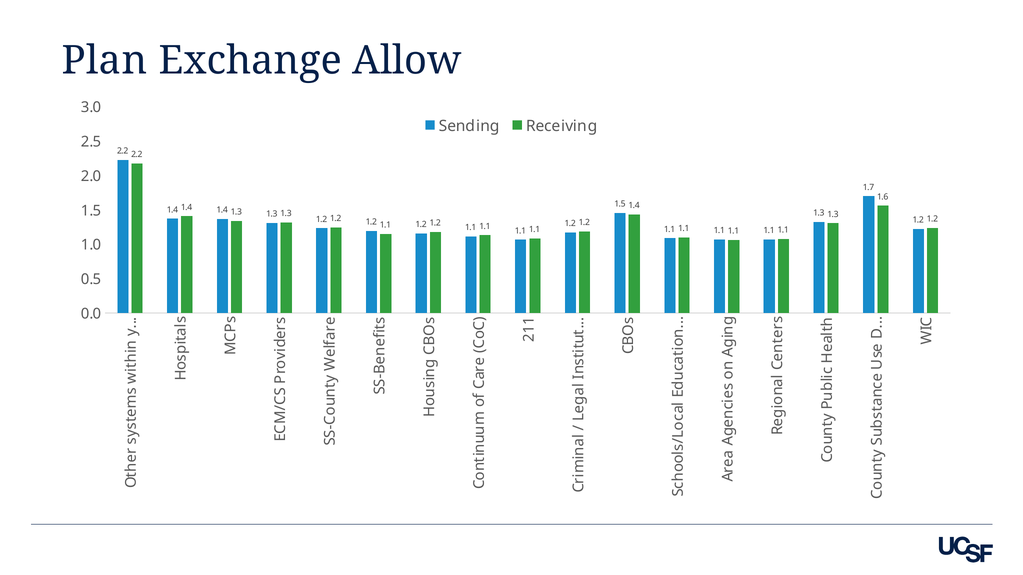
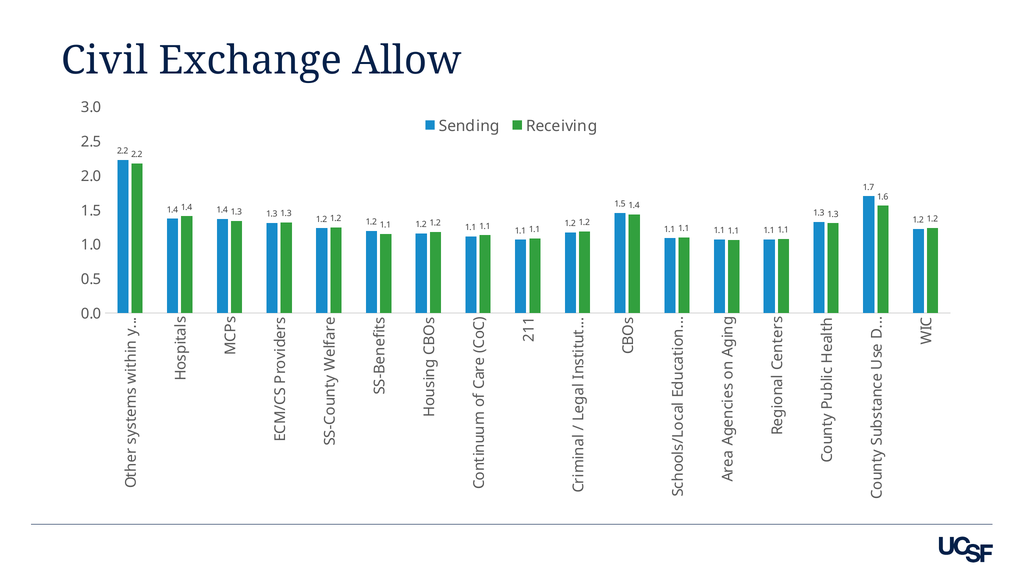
Plan: Plan -> Civil
